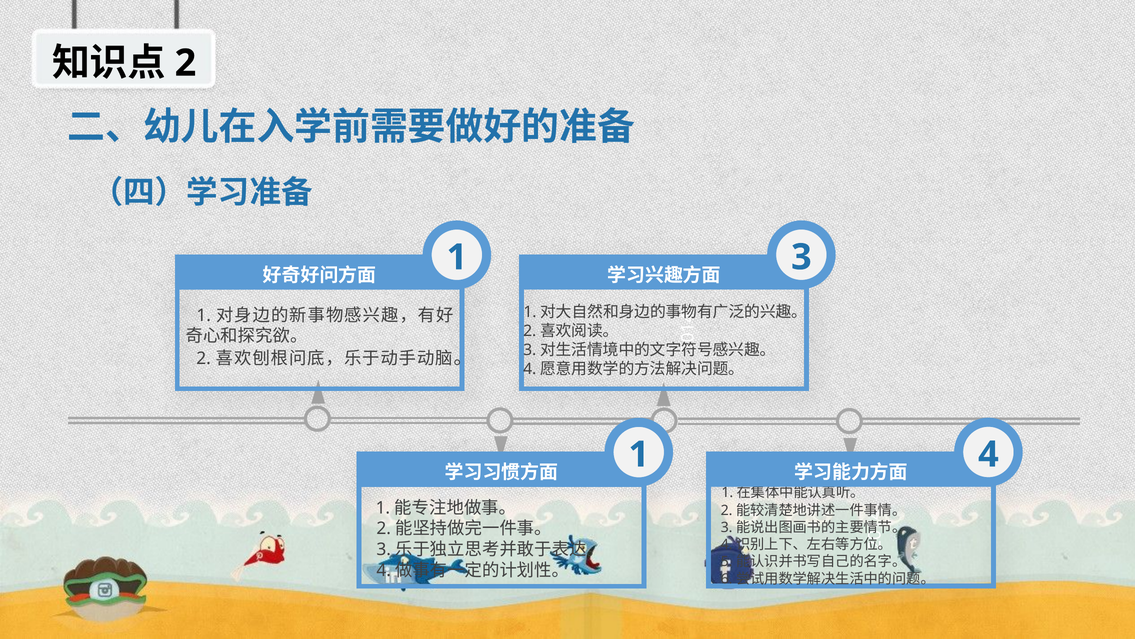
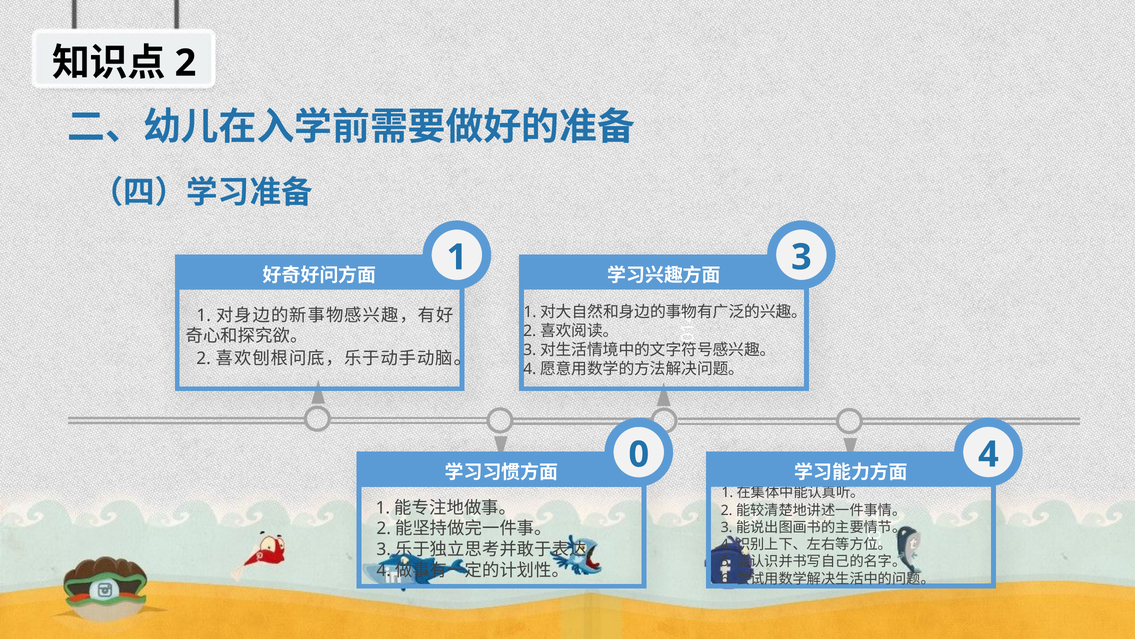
1 at (639, 454): 1 -> 0
